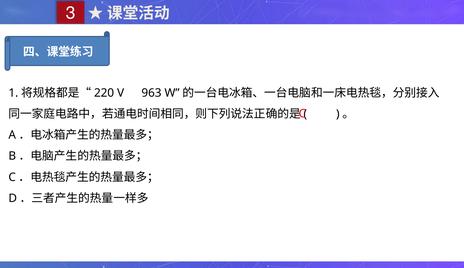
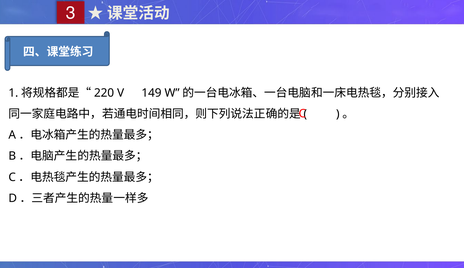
963: 963 -> 149
